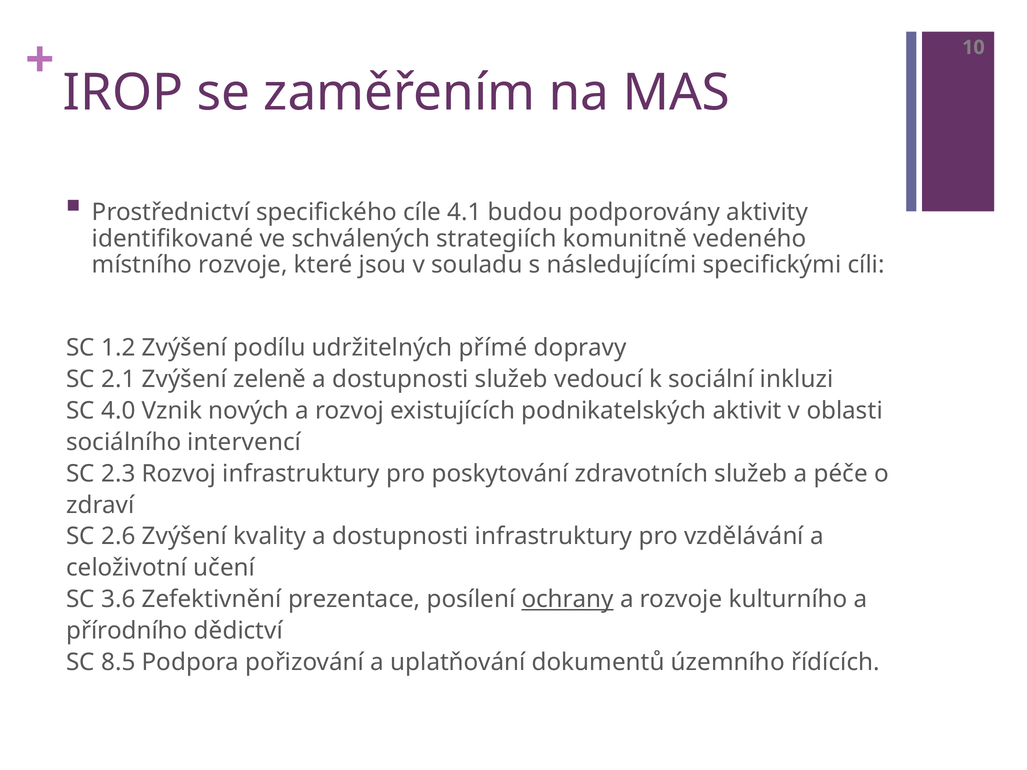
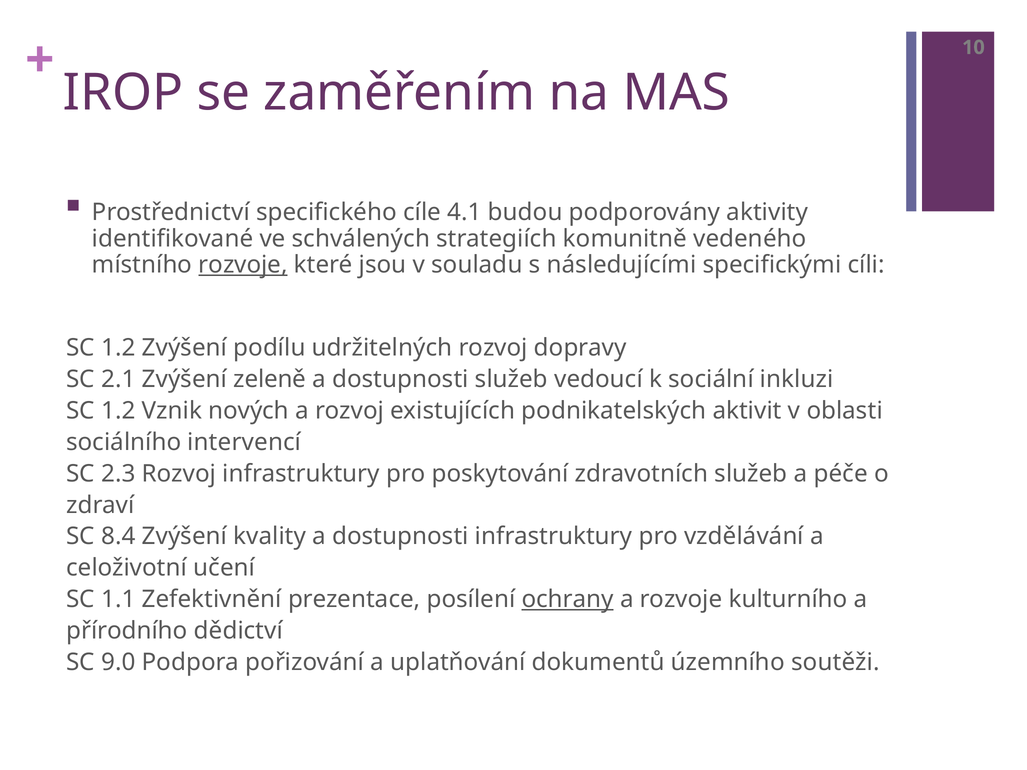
rozvoje at (243, 265) underline: none -> present
udržitelných přímé: přímé -> rozvoj
4.0 at (118, 411): 4.0 -> 1.2
2.6: 2.6 -> 8.4
3.6: 3.6 -> 1.1
8.5: 8.5 -> 9.0
řídících: řídících -> soutěži
